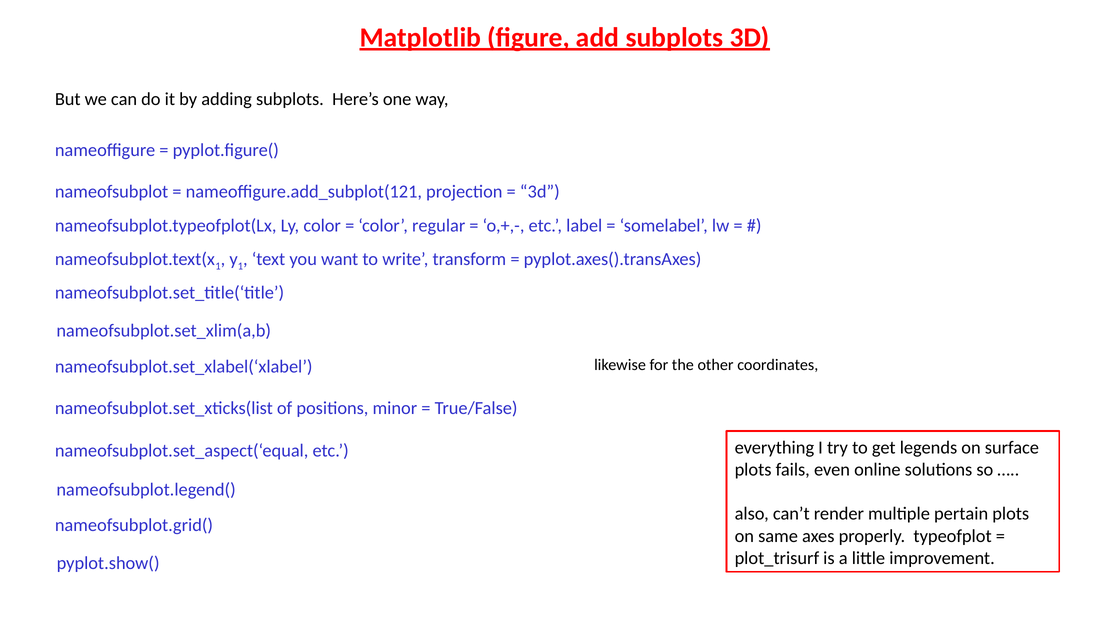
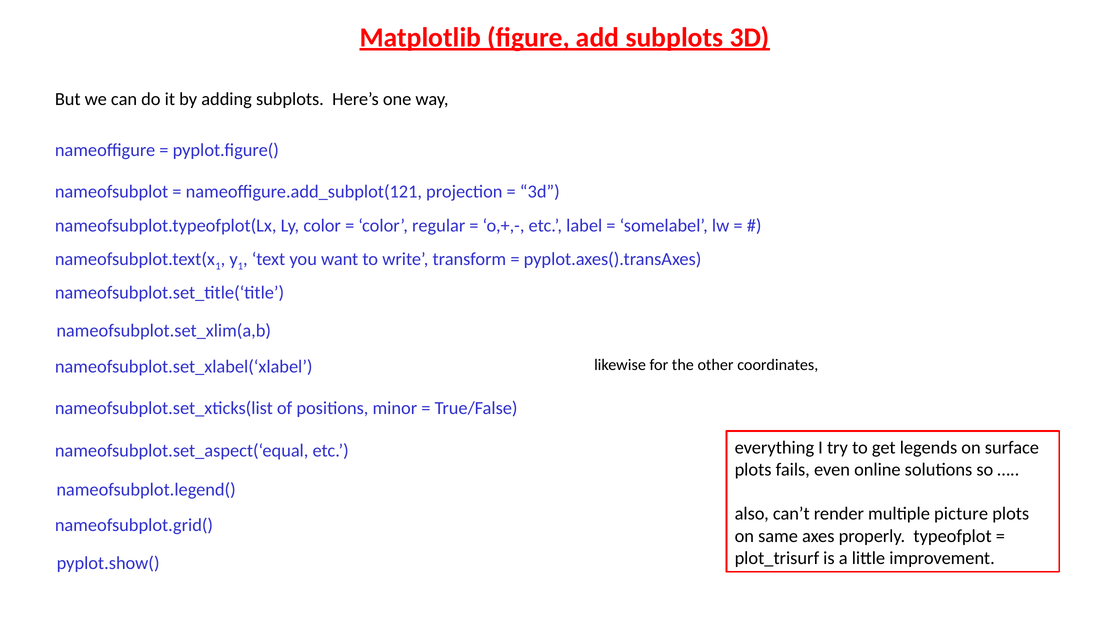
pertain: pertain -> picture
